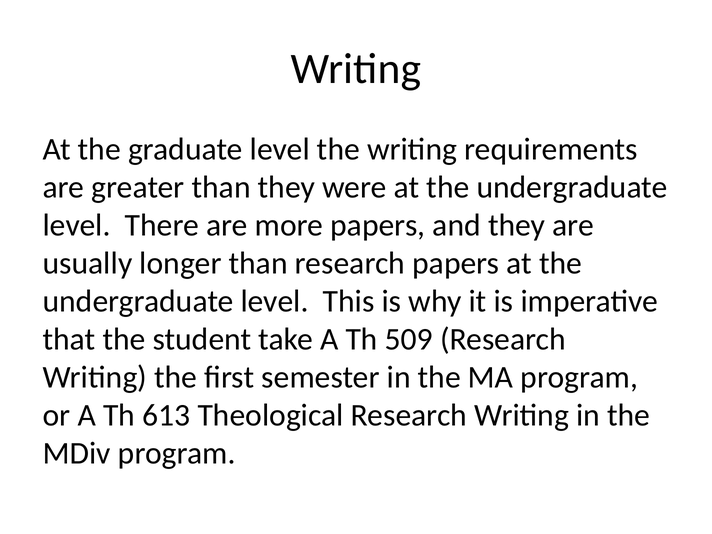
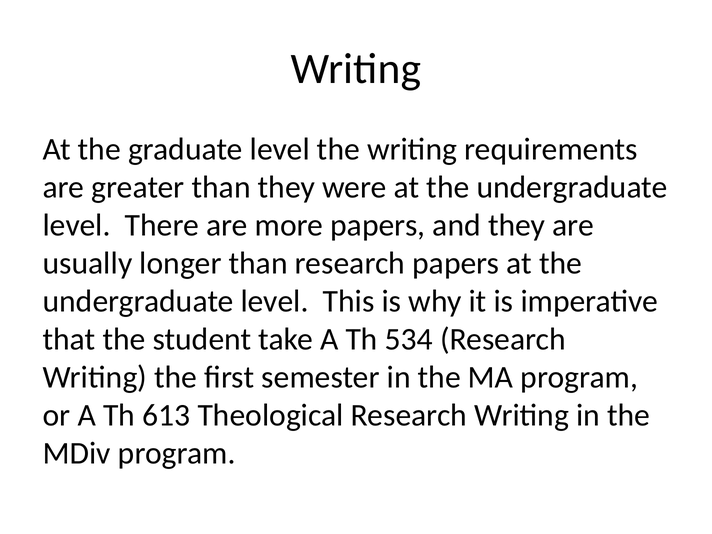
509: 509 -> 534
